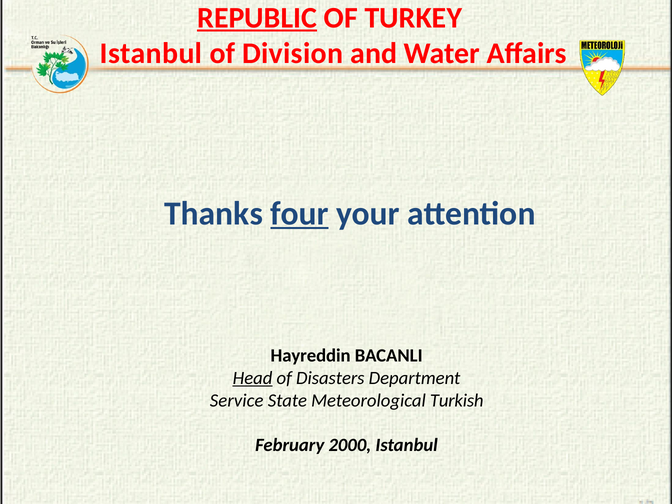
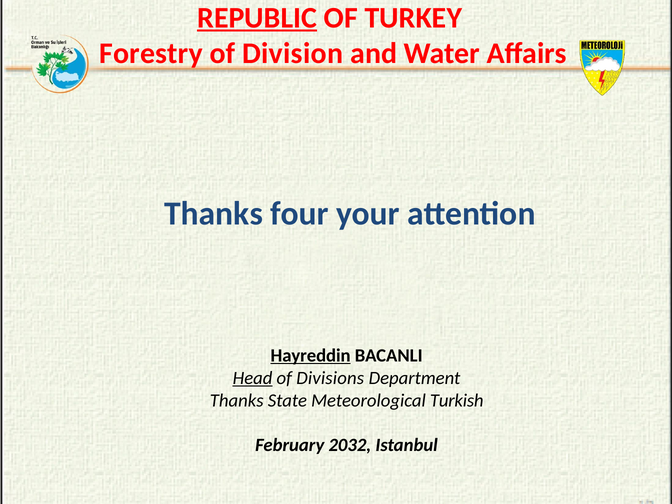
Istanbul at (151, 54): Istanbul -> Forestry
four underline: present -> none
Hayreddin underline: none -> present
Disasters: Disasters -> Divisions
Service at (237, 400): Service -> Thanks
2000: 2000 -> 2032
